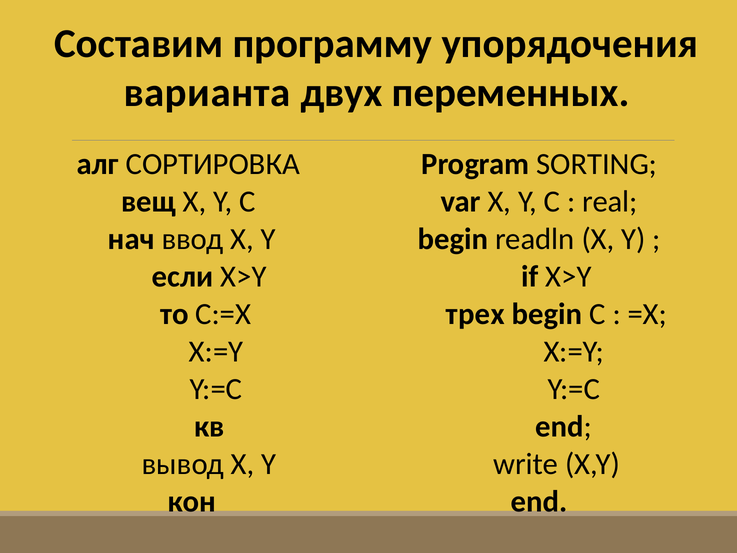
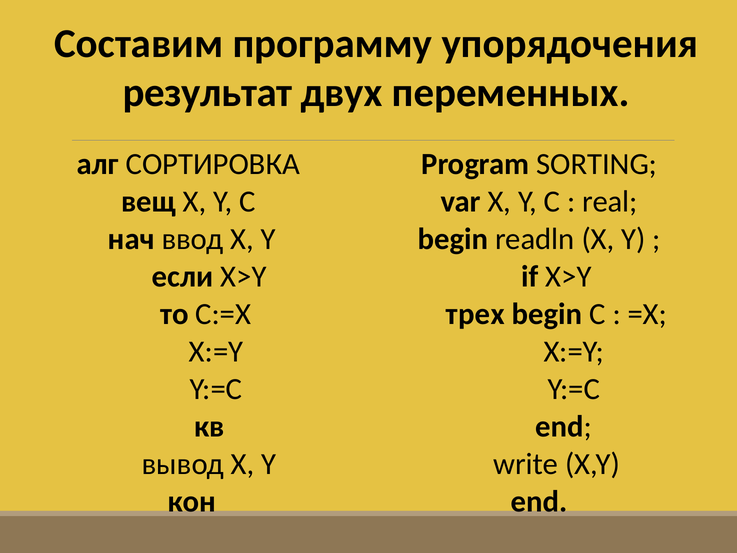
варианта: варианта -> результат
